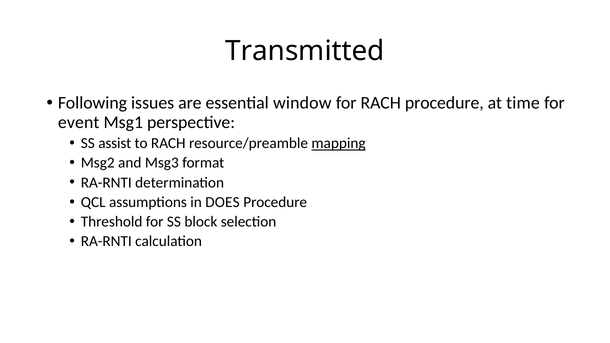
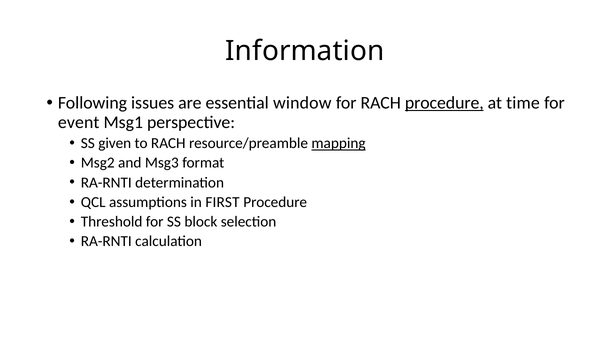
Transmitted: Transmitted -> Information
procedure at (444, 103) underline: none -> present
assist: assist -> given
DOES: DOES -> FIRST
